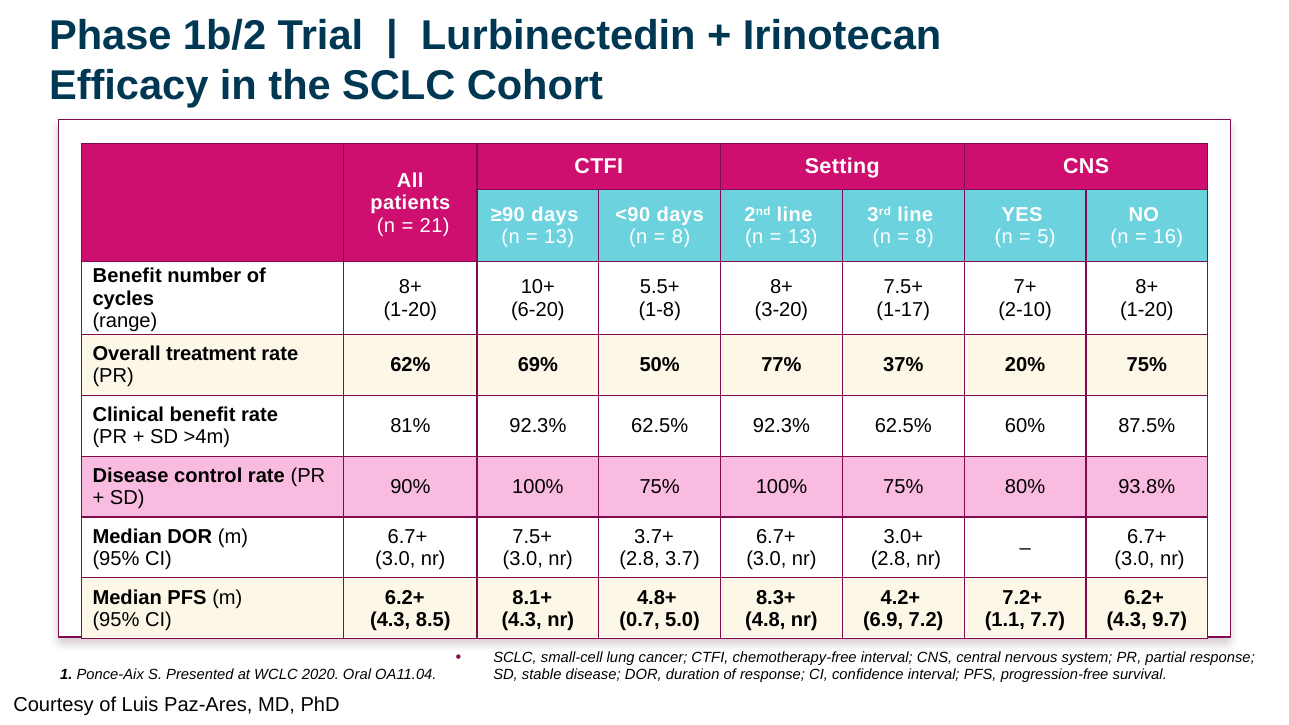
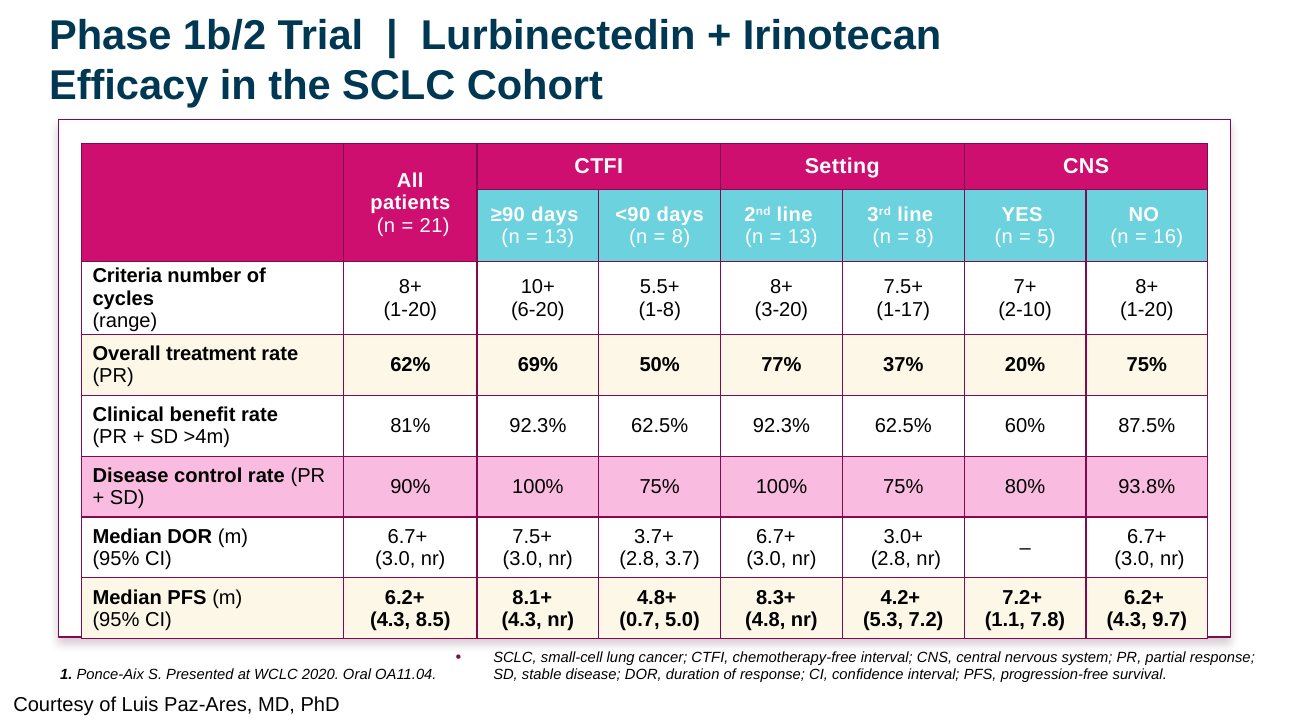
Benefit at (127, 276): Benefit -> Criteria
6.9: 6.9 -> 5.3
7.7: 7.7 -> 7.8
